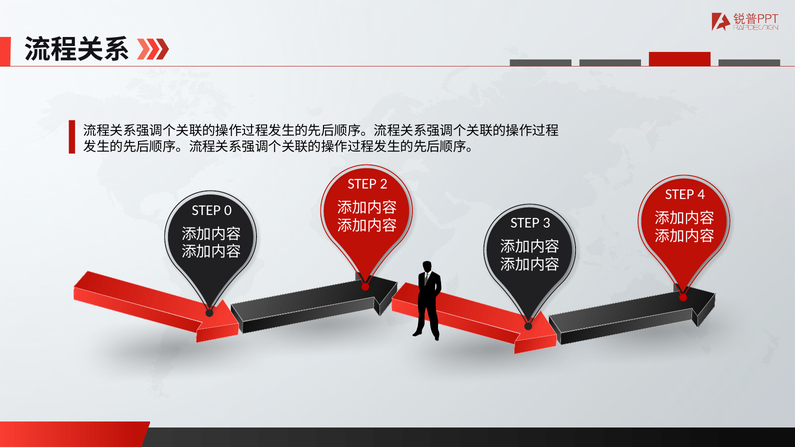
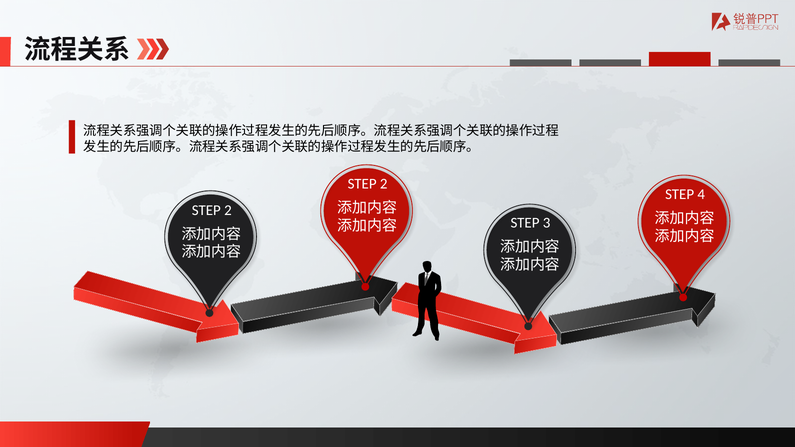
0 at (228, 210): 0 -> 2
